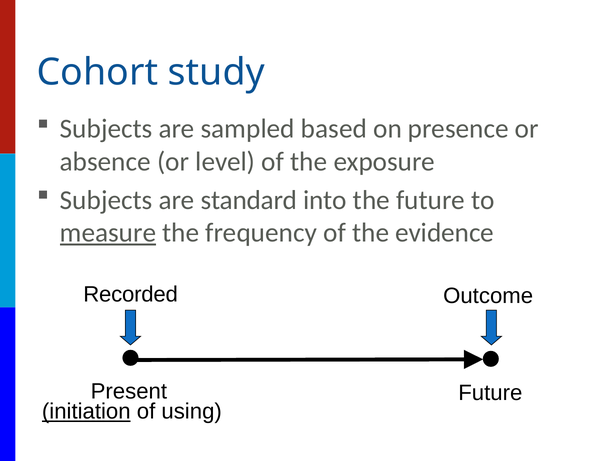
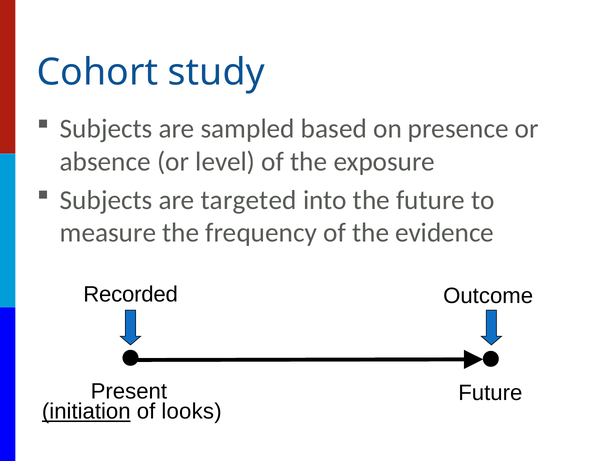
standard: standard -> targeted
measure underline: present -> none
using: using -> looks
